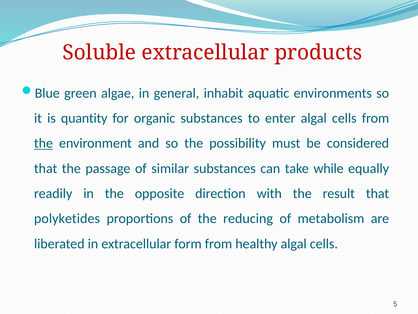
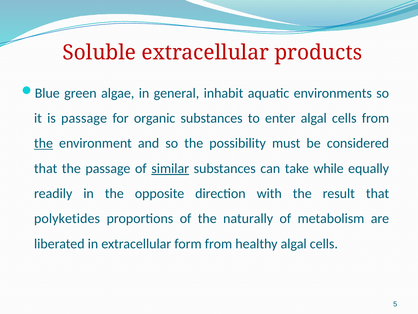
is quantity: quantity -> passage
similar underline: none -> present
reducing: reducing -> naturally
